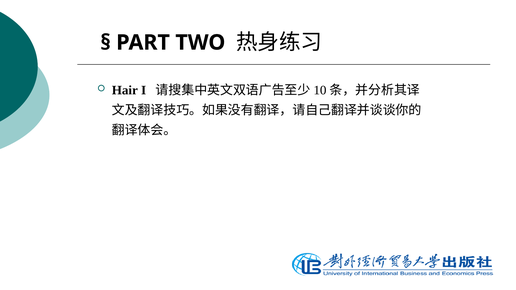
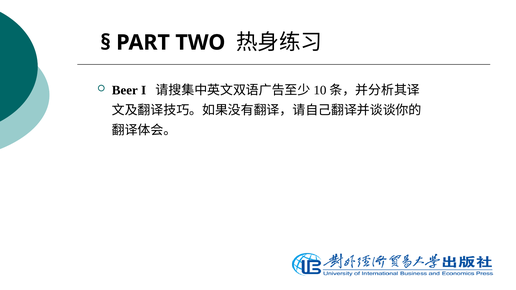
Hair: Hair -> Beer
